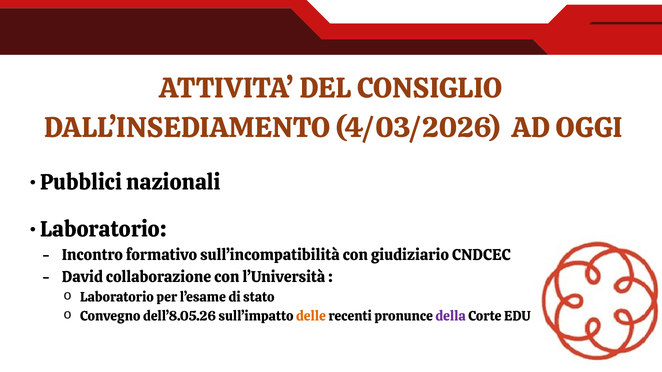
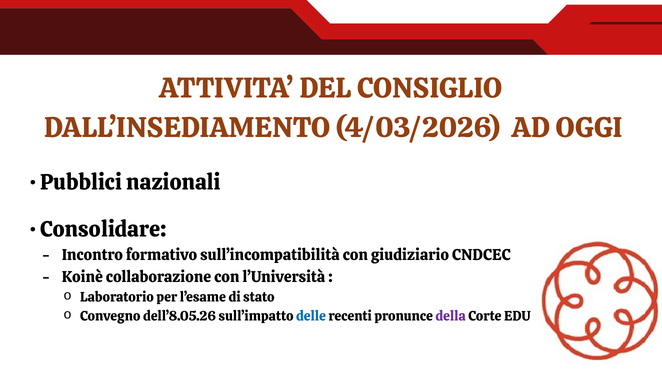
Laboratorio at (103, 230): Laboratorio -> Consolidare
David: David -> Koinè
delle colour: orange -> blue
